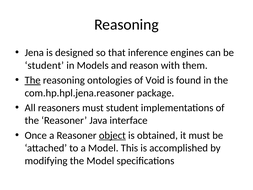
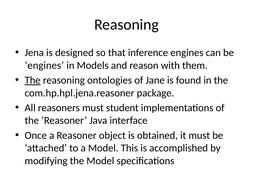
student at (44, 65): student -> engines
Void: Void -> Jane
object underline: present -> none
